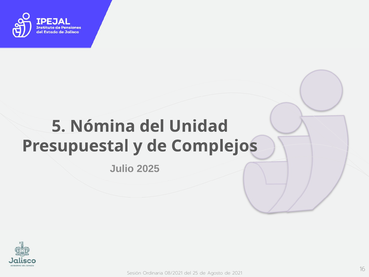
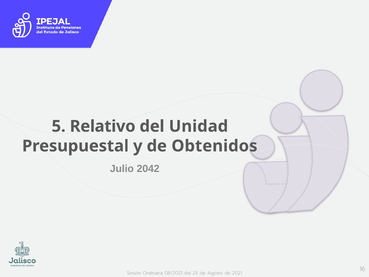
Nómina: Nómina -> Relativo
Complejos: Complejos -> Obtenidos
2025: 2025 -> 2042
